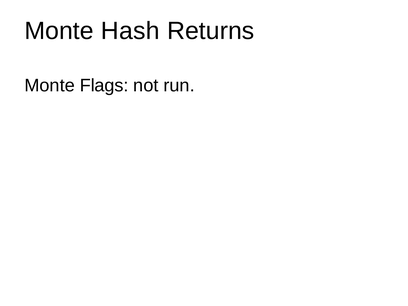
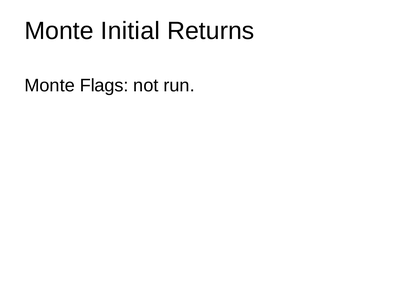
Hash: Hash -> Initial
